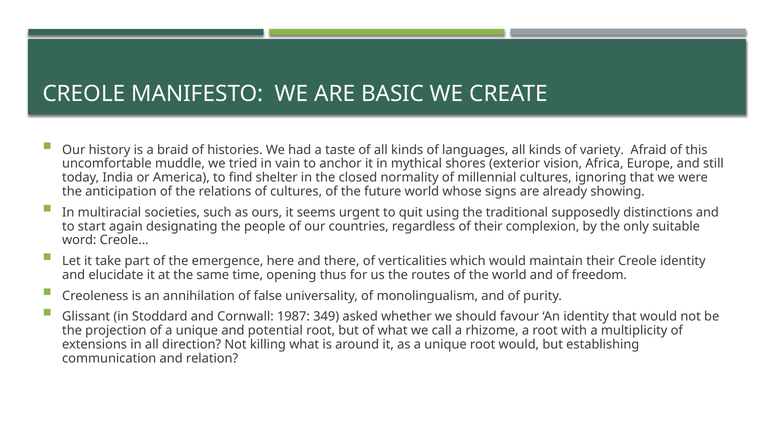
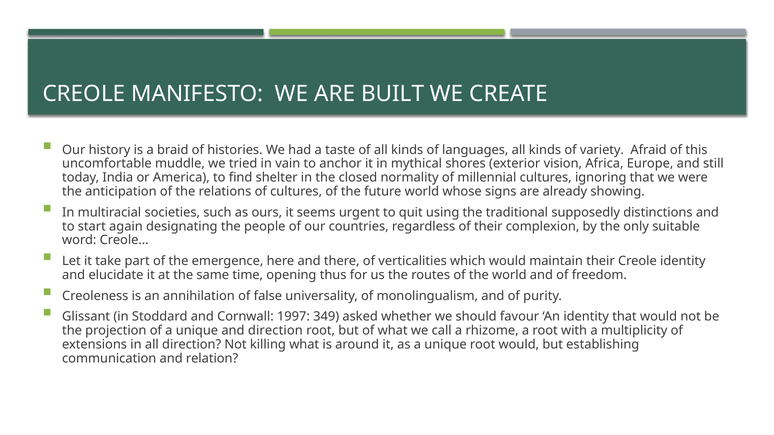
BASIC: BASIC -> BUILT
1987: 1987 -> 1997
and potential: potential -> direction
